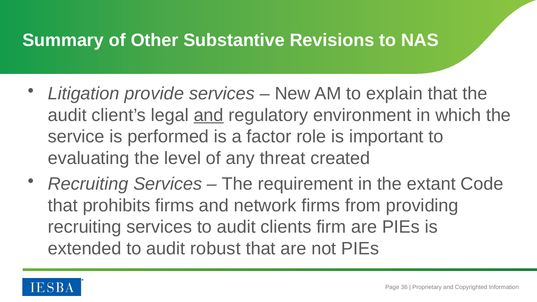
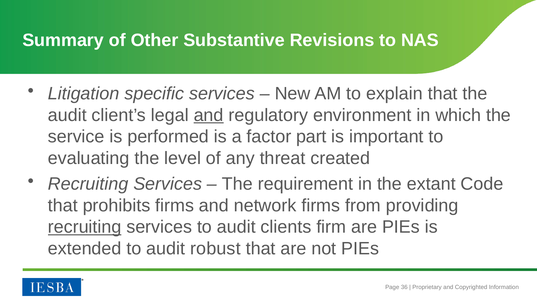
provide: provide -> specific
role: role -> part
recruiting at (85, 227) underline: none -> present
